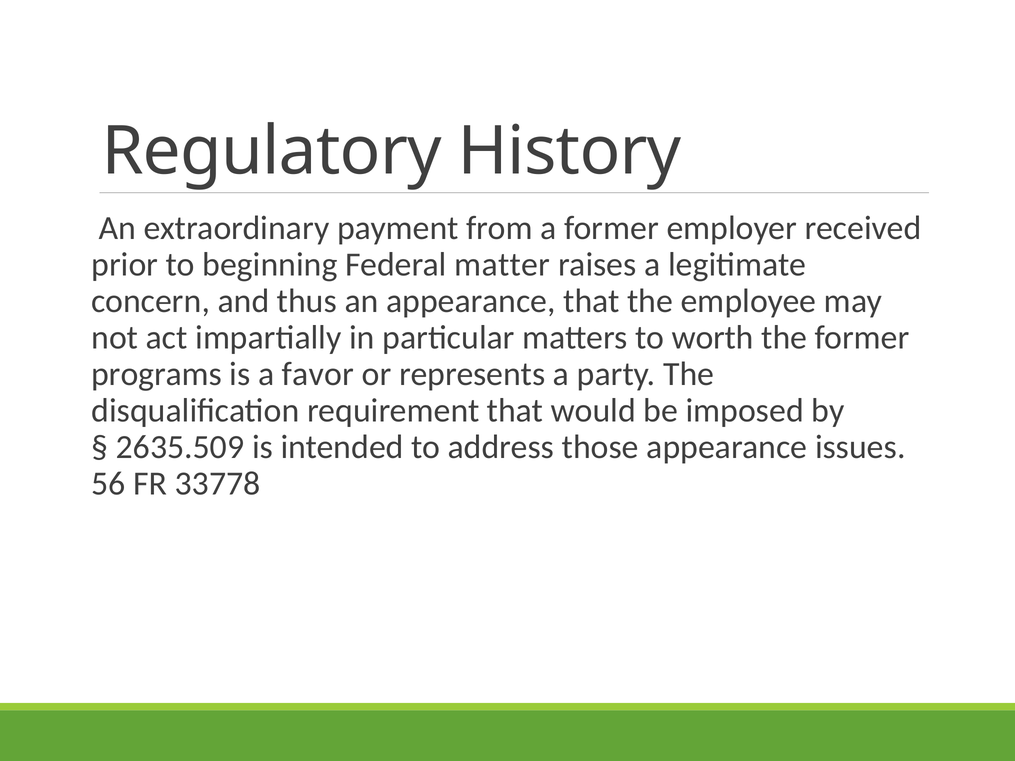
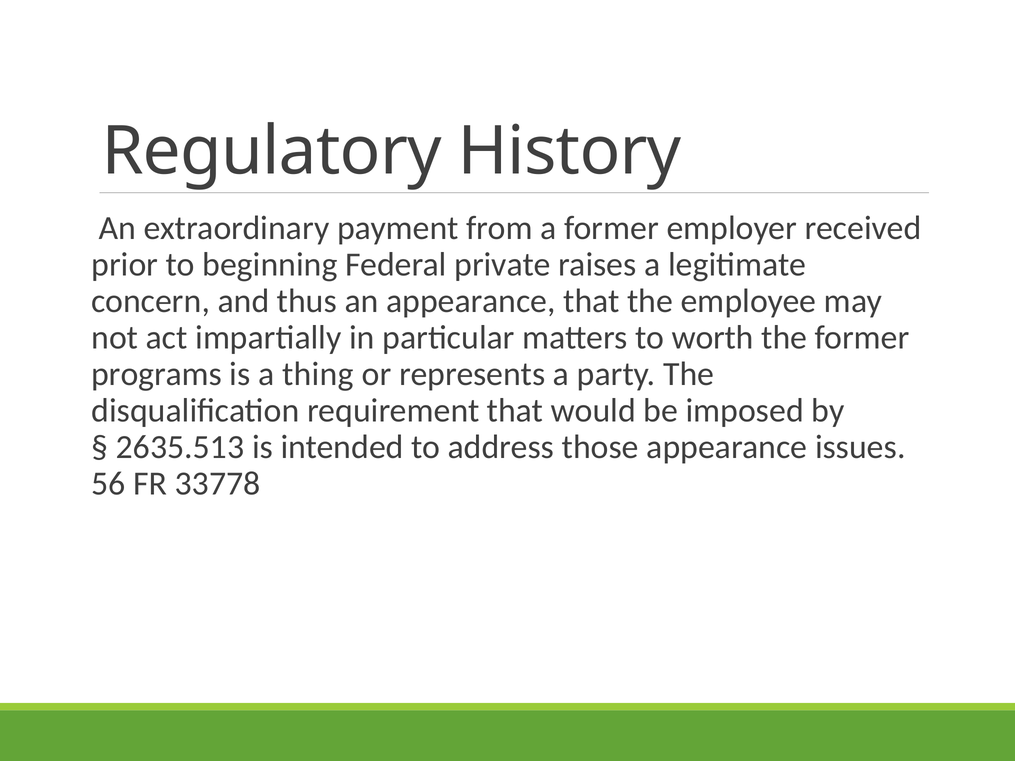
matter: matter -> private
favor: favor -> thing
2635.509: 2635.509 -> 2635.513
